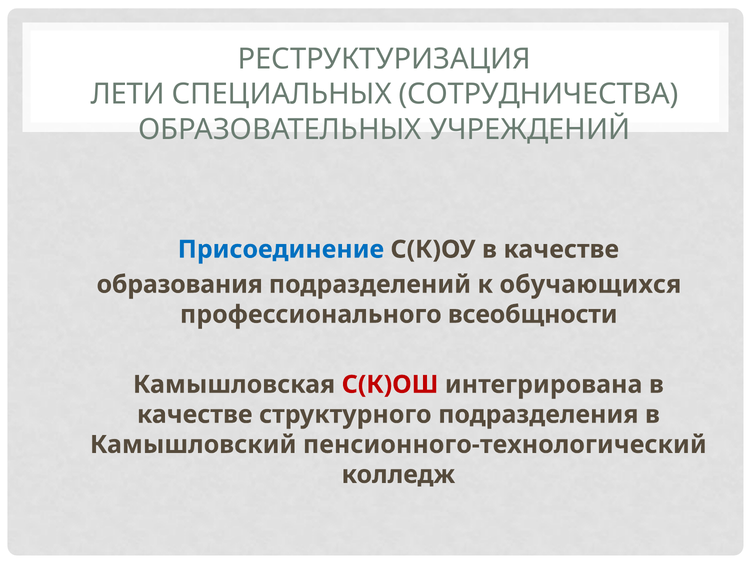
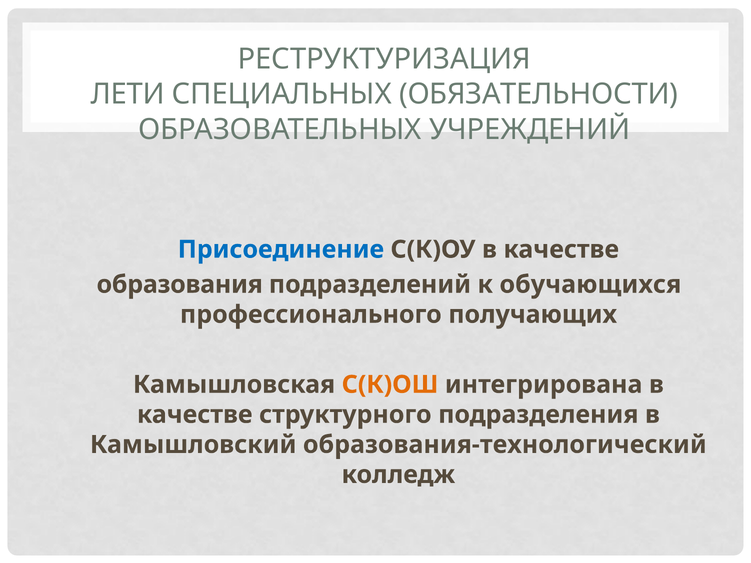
СОТРУДНИЧЕСТВА: СОТРУДНИЧЕСТВА -> ОБЯЗАТЕЛЬНОСТИ
всеобщности: всеобщности -> получающих
С(К)ОШ colour: red -> orange
пенсионного-технологический: пенсионного-технологический -> образования-технологический
